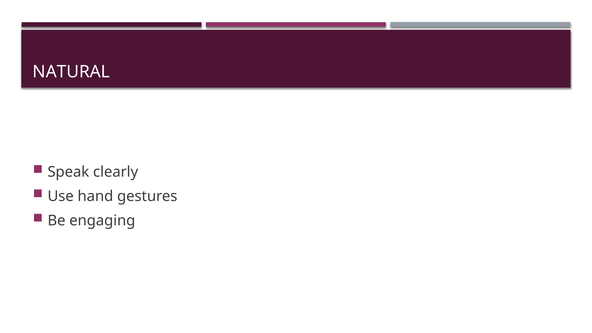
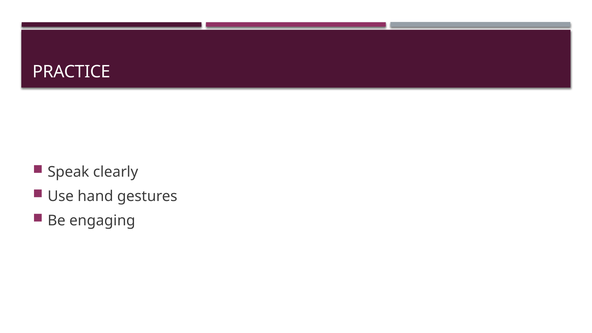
NATURAL: NATURAL -> PRACTICE
